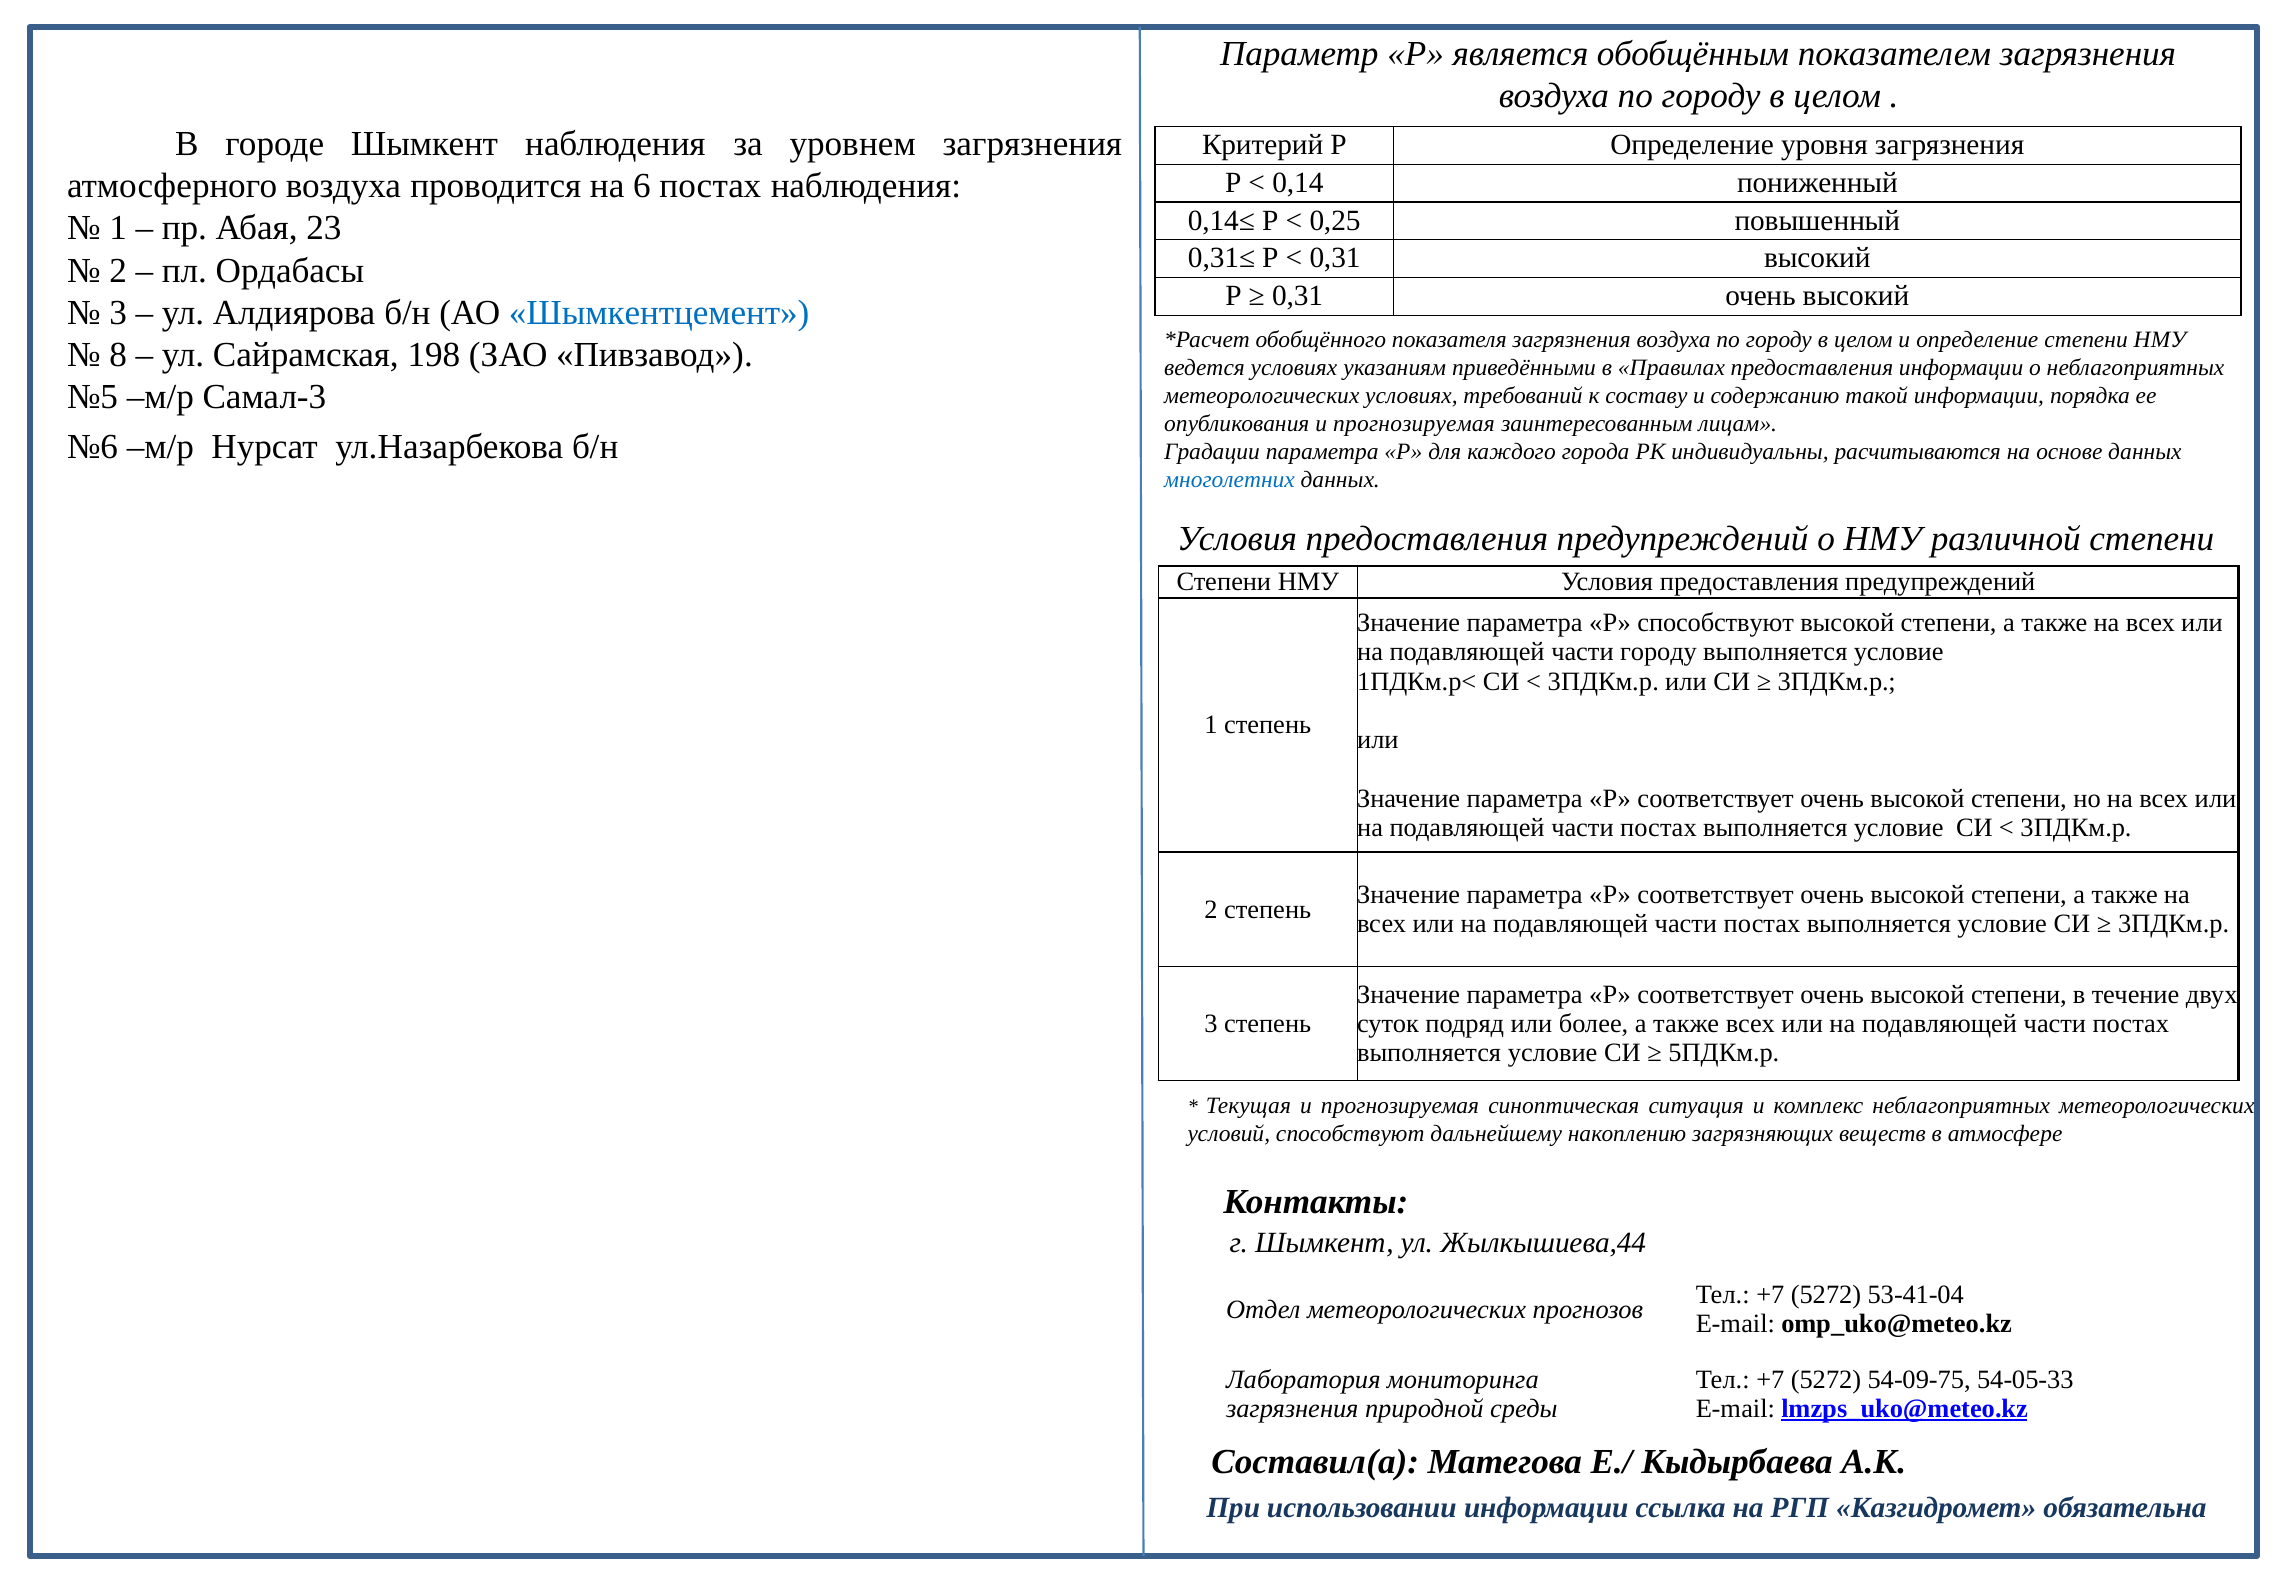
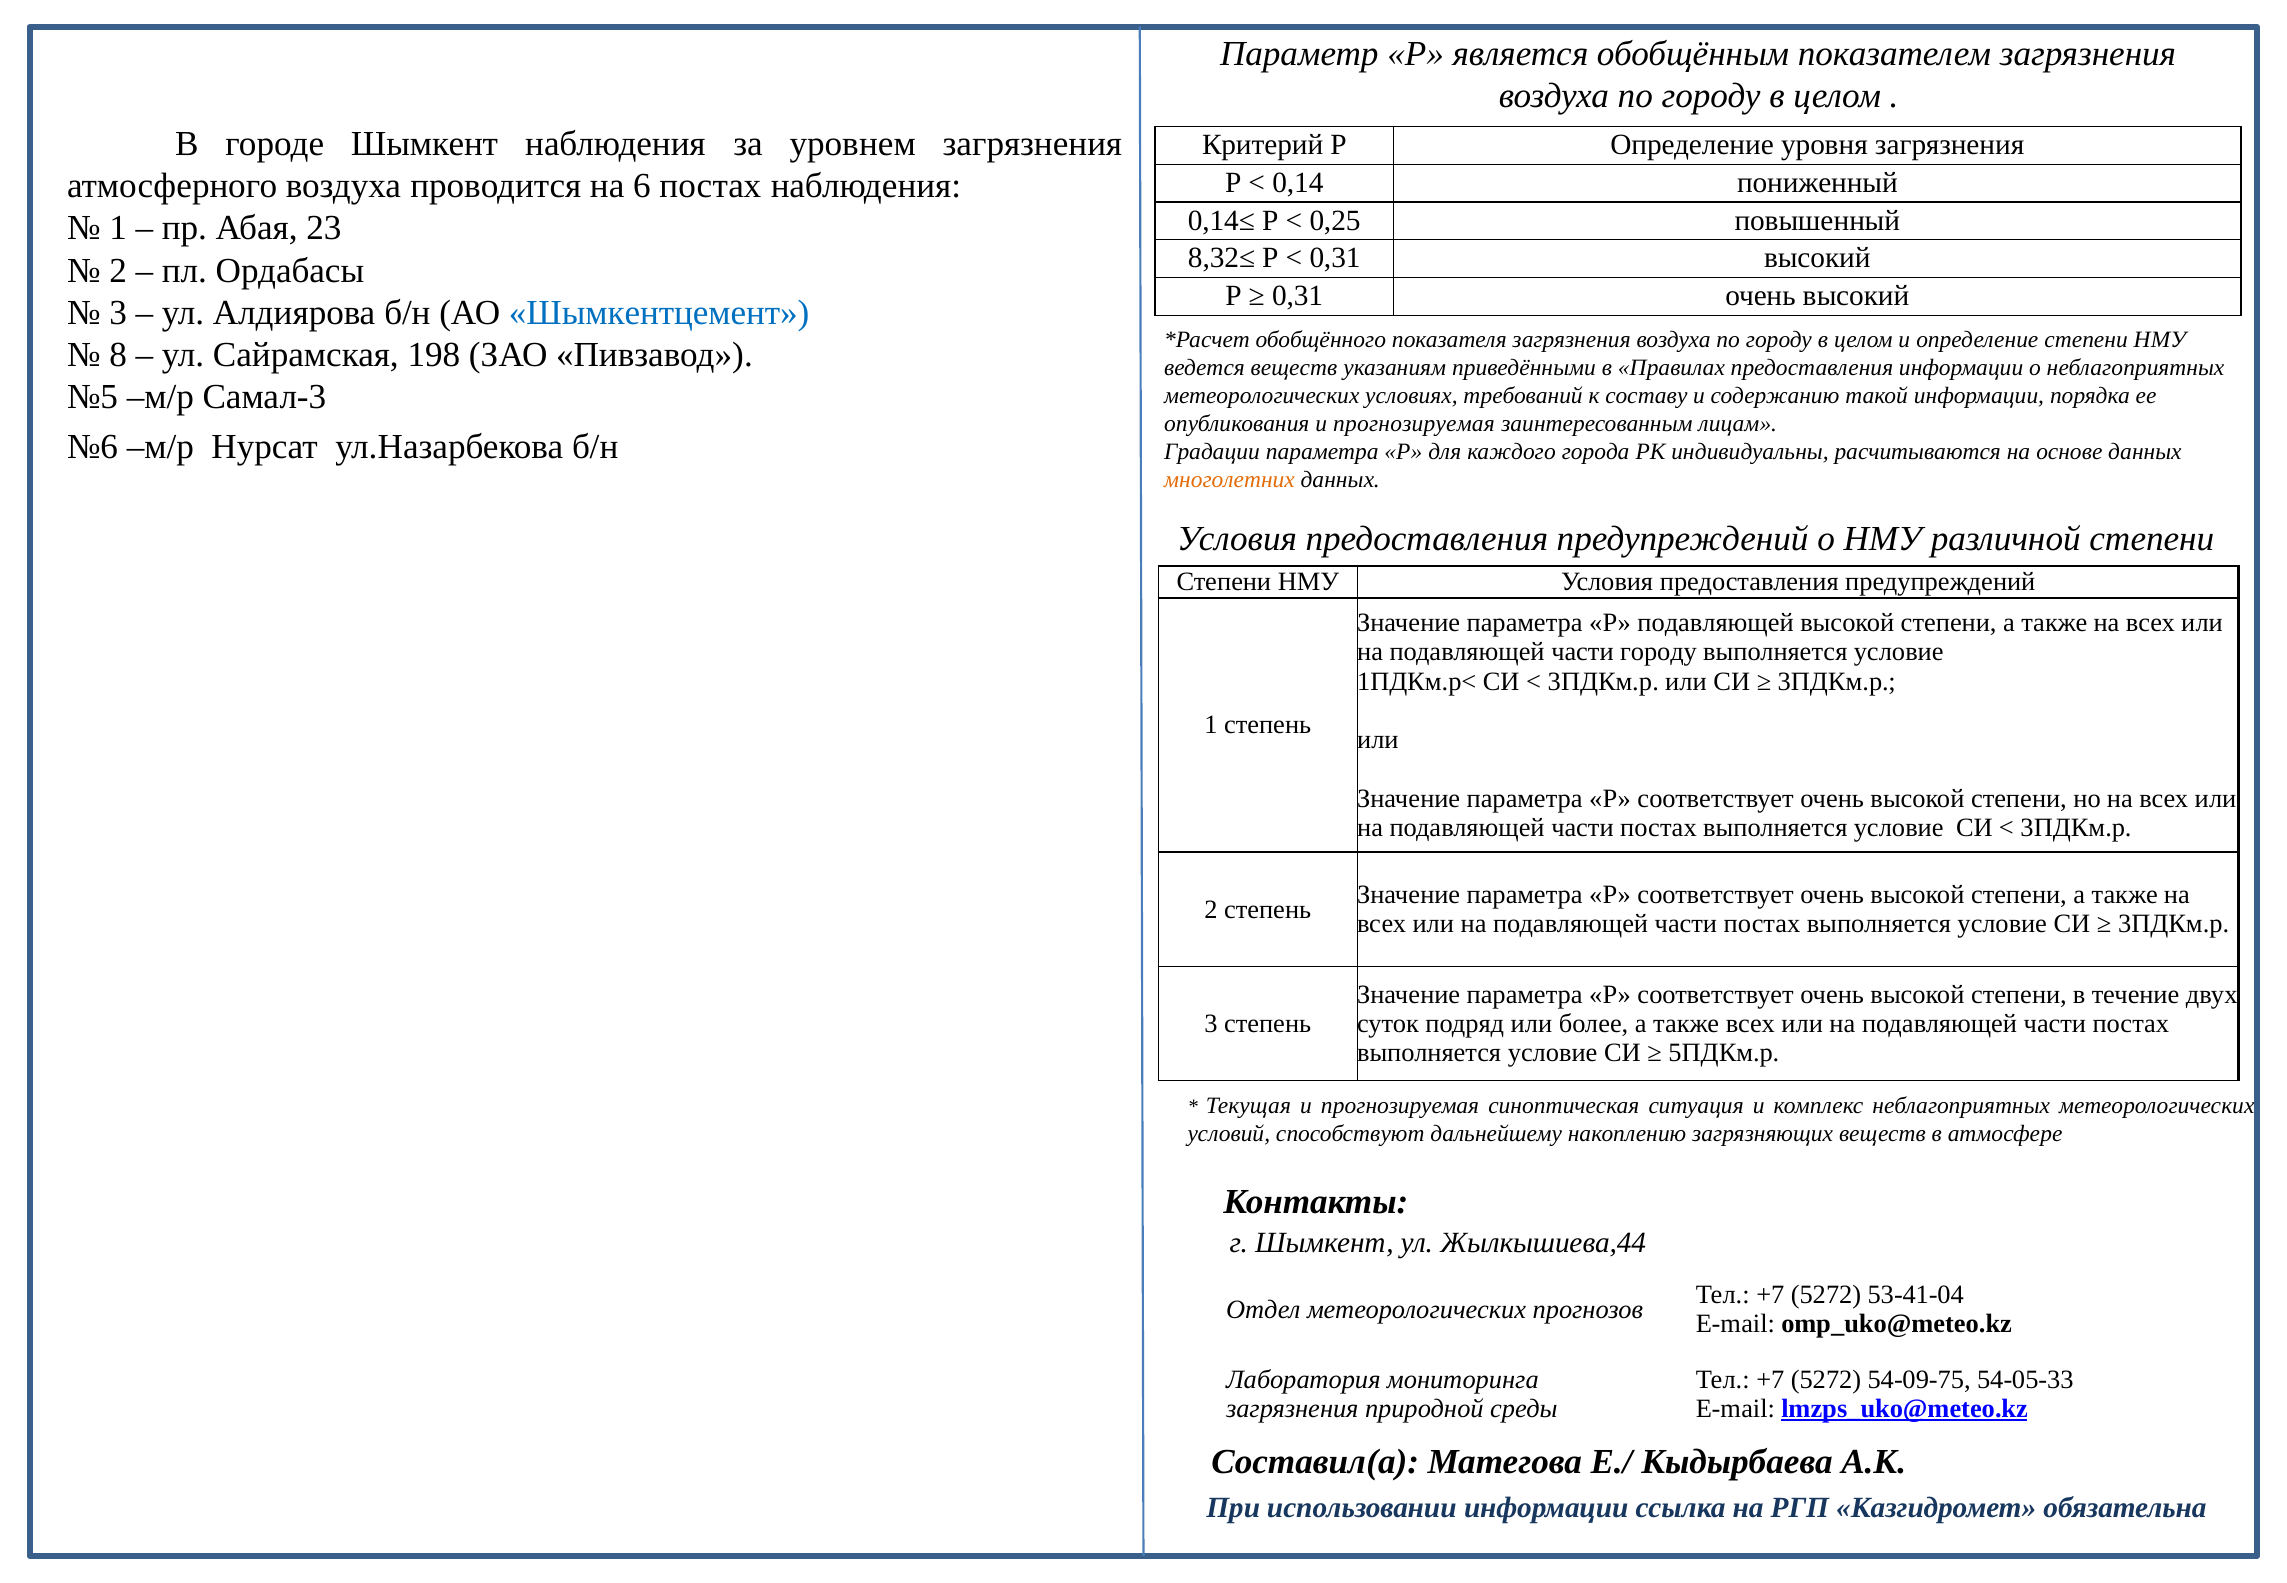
0,31≤: 0,31≤ -> 8,32≤
ведется условиях: условиях -> веществ
многолетних colour: blue -> orange
Р способствуют: способствуют -> подавляющей
